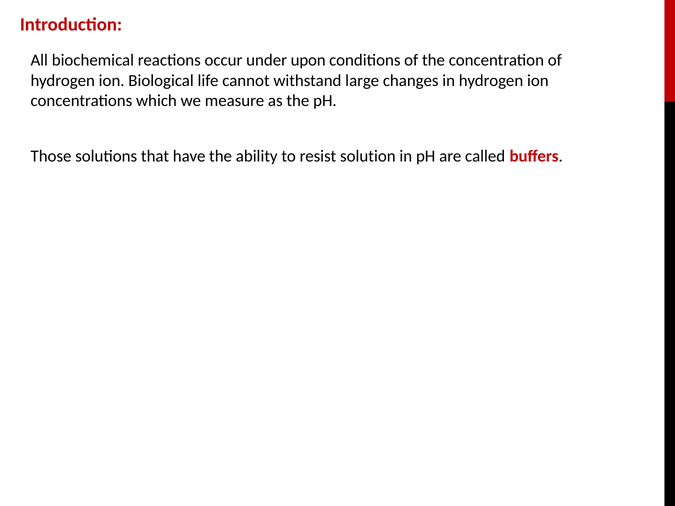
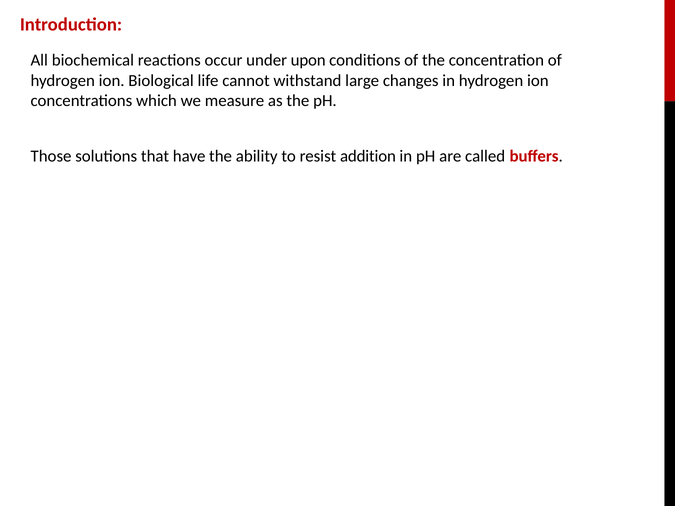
solution: solution -> addition
